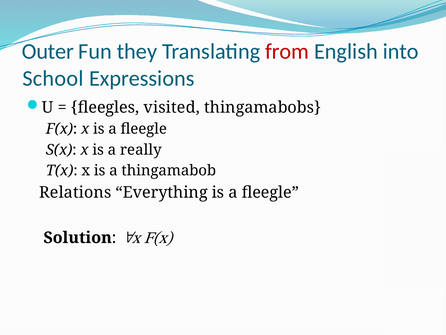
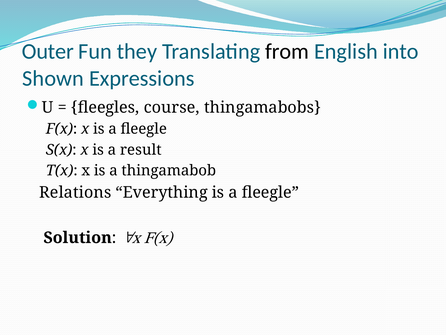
from colour: red -> black
School: School -> Shown
visited: visited -> course
really: really -> result
